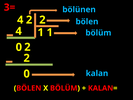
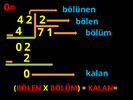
3=: 3= -> 0=
1 at (41, 32): 1 -> 7
